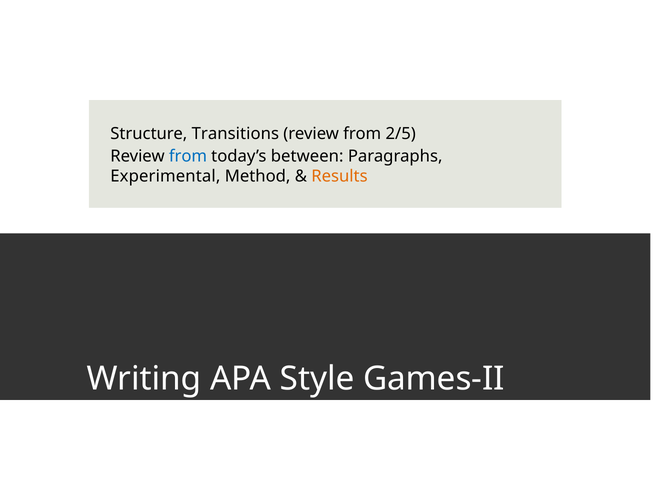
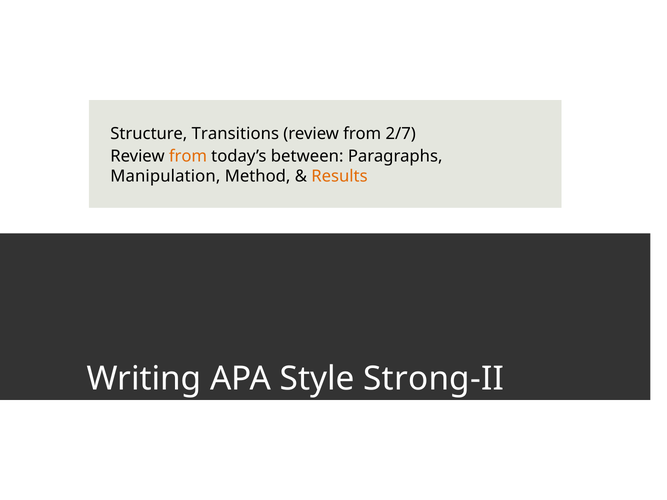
2/5: 2/5 -> 2/7
from at (188, 157) colour: blue -> orange
Experimental: Experimental -> Manipulation
Games-II: Games-II -> Strong-II
